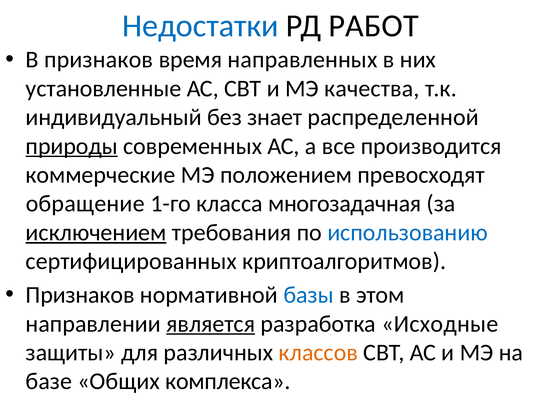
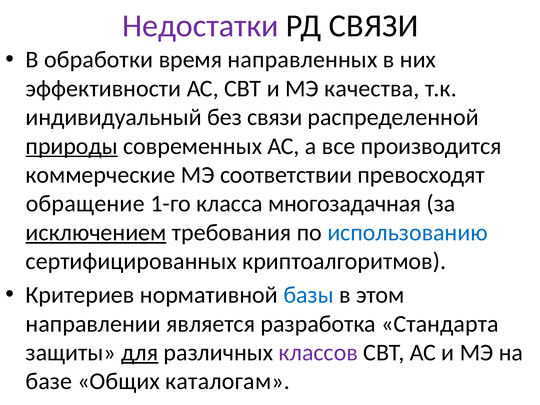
Недостатки colour: blue -> purple
РД РАБОТ: РАБОТ -> СВЯЗИ
В признаков: признаков -> обработки
установленные: установленные -> эффективности
без знает: знает -> связи
положением: положением -> соответствии
Признаков at (80, 295): Признаков -> Критериев
является underline: present -> none
Исходные: Исходные -> Стандарта
для underline: none -> present
классов colour: orange -> purple
комплекса: комплекса -> каталогам
